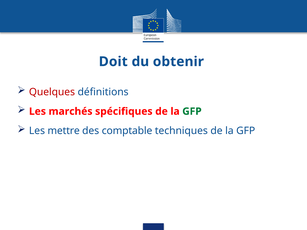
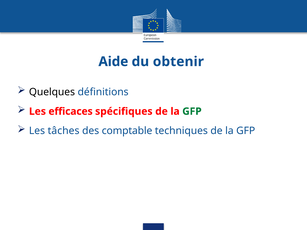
Doit: Doit -> Aide
Quelques colour: red -> black
marchés: marchés -> efficaces
mettre: mettre -> tâches
